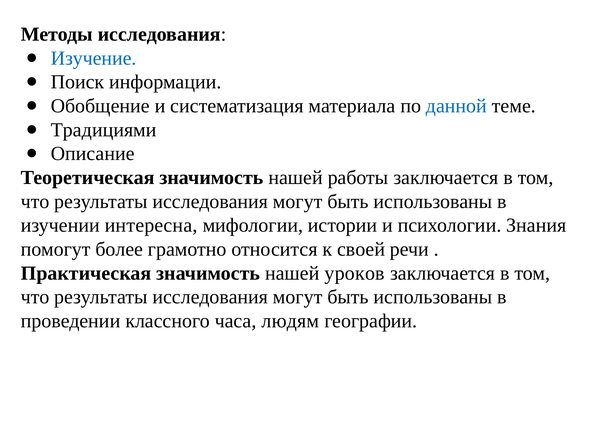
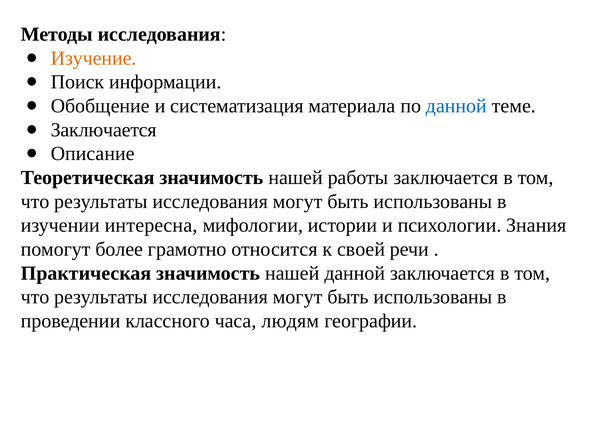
Изучение colour: blue -> orange
Традициями at (104, 130): Традициями -> Заключается
нашей уроков: уроков -> данной
